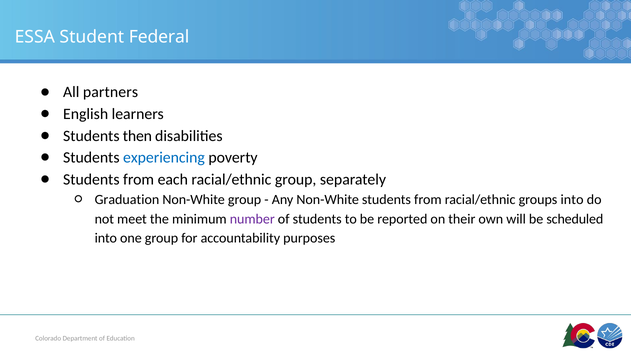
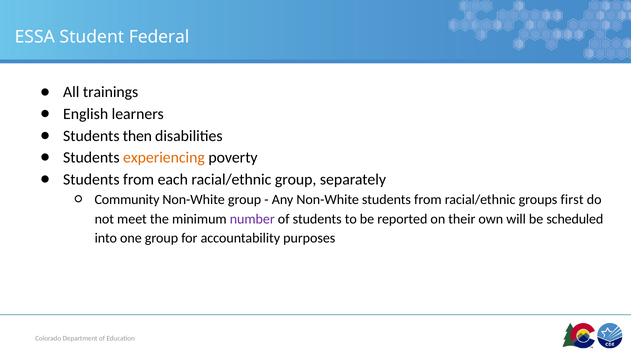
partners: partners -> trainings
experiencing colour: blue -> orange
Graduation: Graduation -> Community
groups into: into -> first
